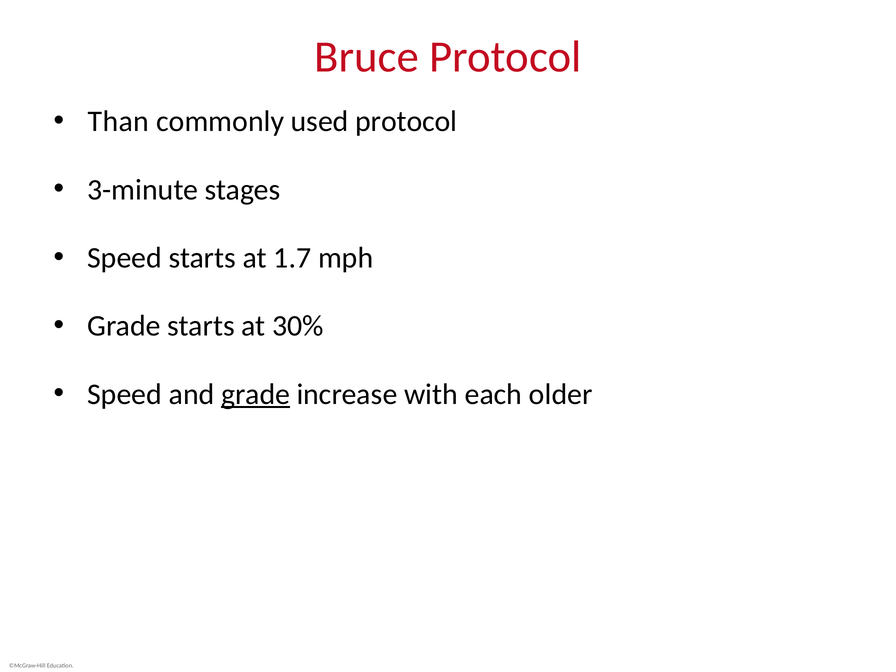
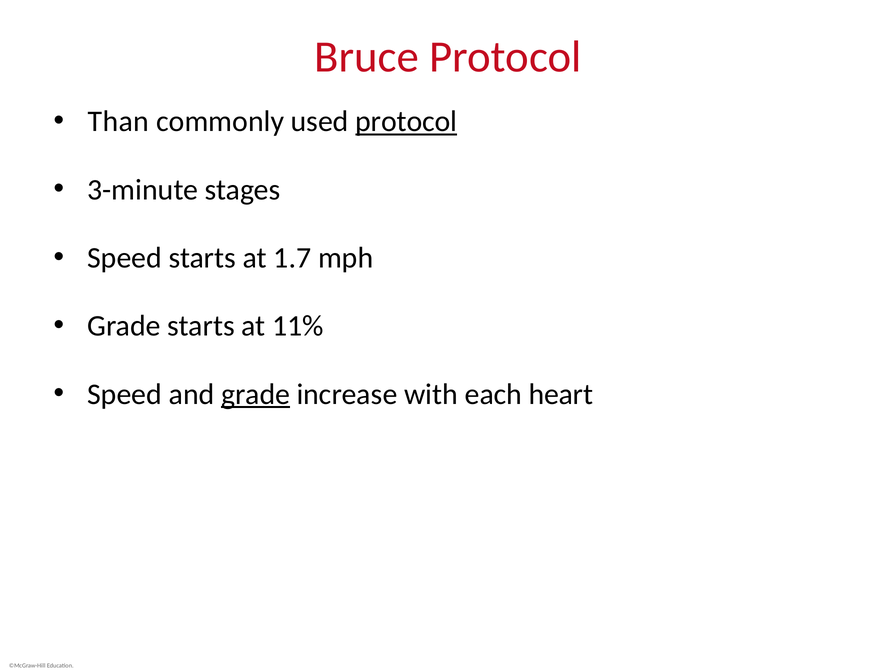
protocol at (406, 122) underline: none -> present
30%: 30% -> 11%
older: older -> heart
